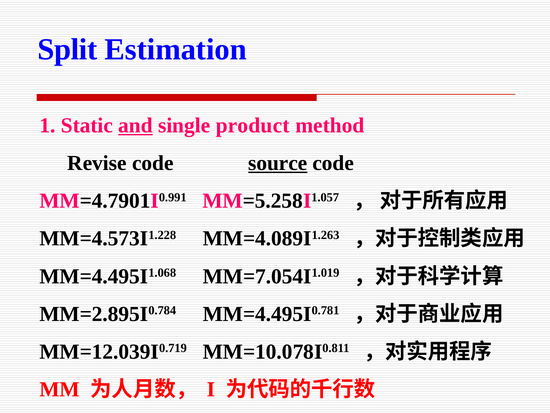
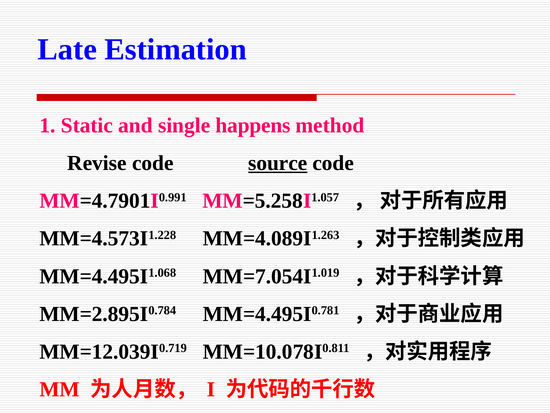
Split: Split -> Late
and underline: present -> none
product: product -> happens
